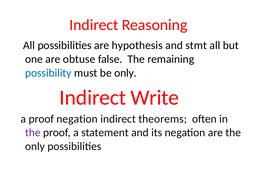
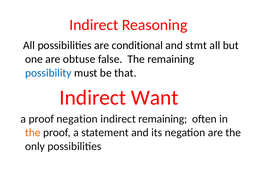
hypothesis: hypothesis -> conditional
be only: only -> that
Write: Write -> Want
indirect theorems: theorems -> remaining
the at (33, 132) colour: purple -> orange
